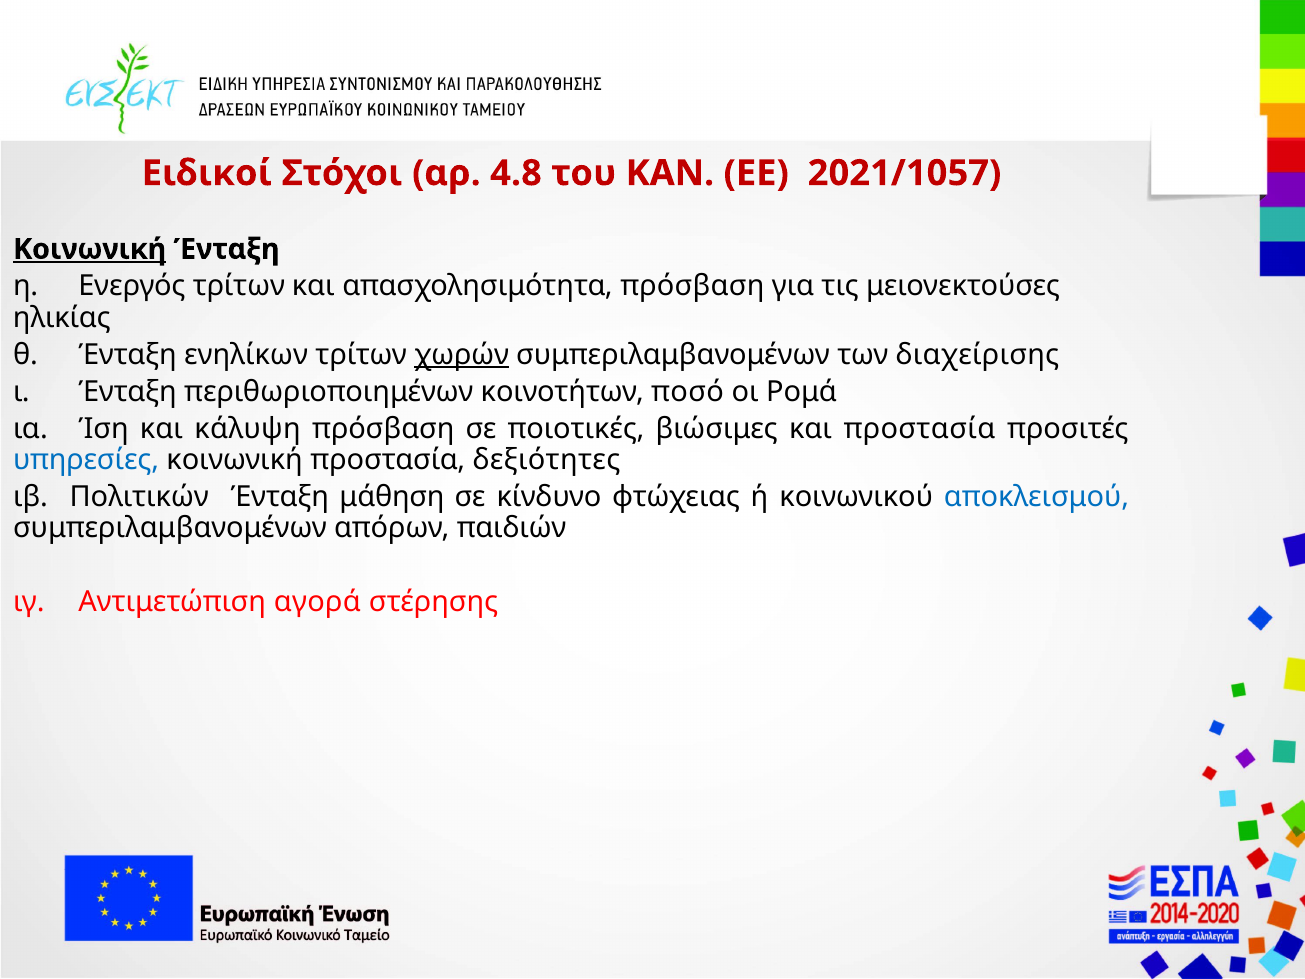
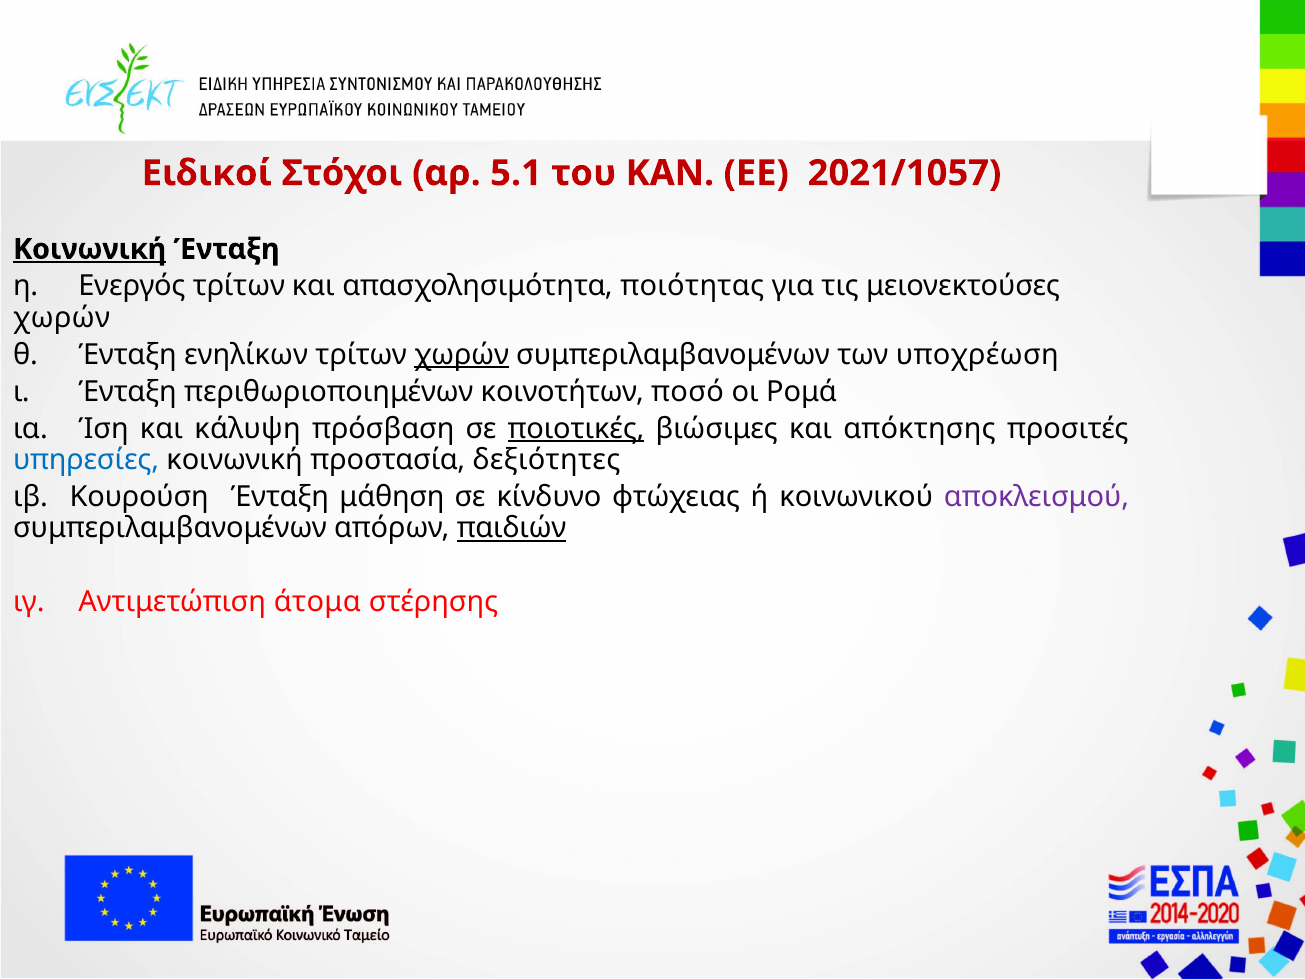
4.8: 4.8 -> 5.1
απασχολησιμότητα πρόσβαση: πρόσβαση -> ποιότητας
ηλικίας at (62, 317): ηλικίας -> χωρών
διαχείρισης: διαχείρισης -> υποχρέωση
ποιοτικές underline: none -> present
και προστασία: προστασία -> απόκτησης
Πολιτικών: Πολιτικών -> Κουρούση
αποκλεισμού colour: blue -> purple
παιδιών underline: none -> present
αγορά: αγορά -> άτομα
